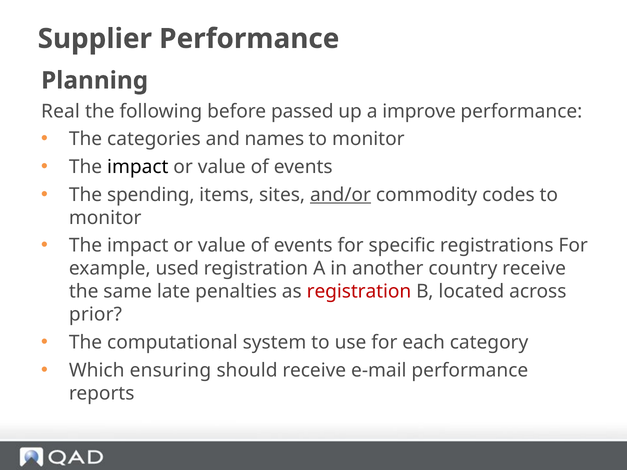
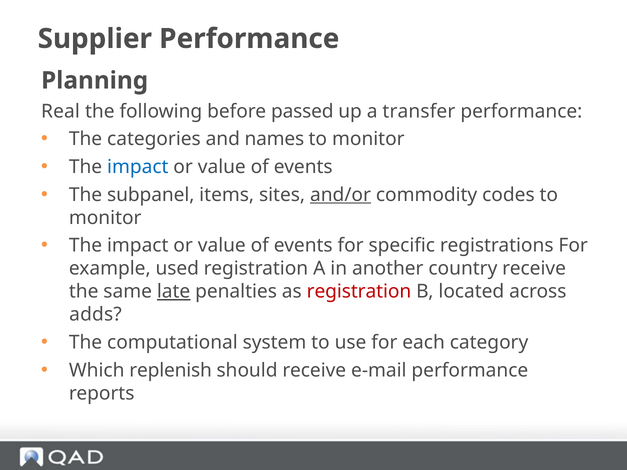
improve: improve -> transfer
impact at (138, 167) colour: black -> blue
spending: spending -> subpanel
late underline: none -> present
prior: prior -> adds
ensuring: ensuring -> replenish
